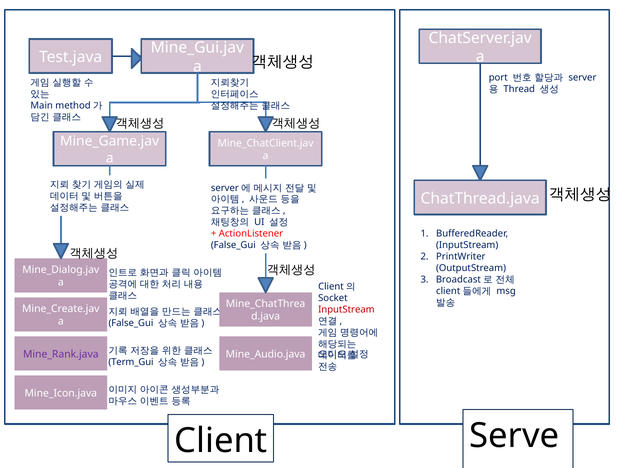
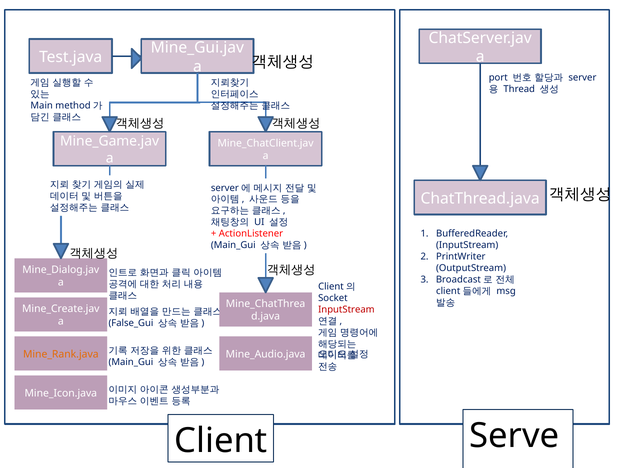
False_Gui at (233, 245): False_Gui -> Main_Gui
Mine_Rank.java colour: purple -> orange
Term_Gui at (131, 362): Term_Gui -> Main_Gui
